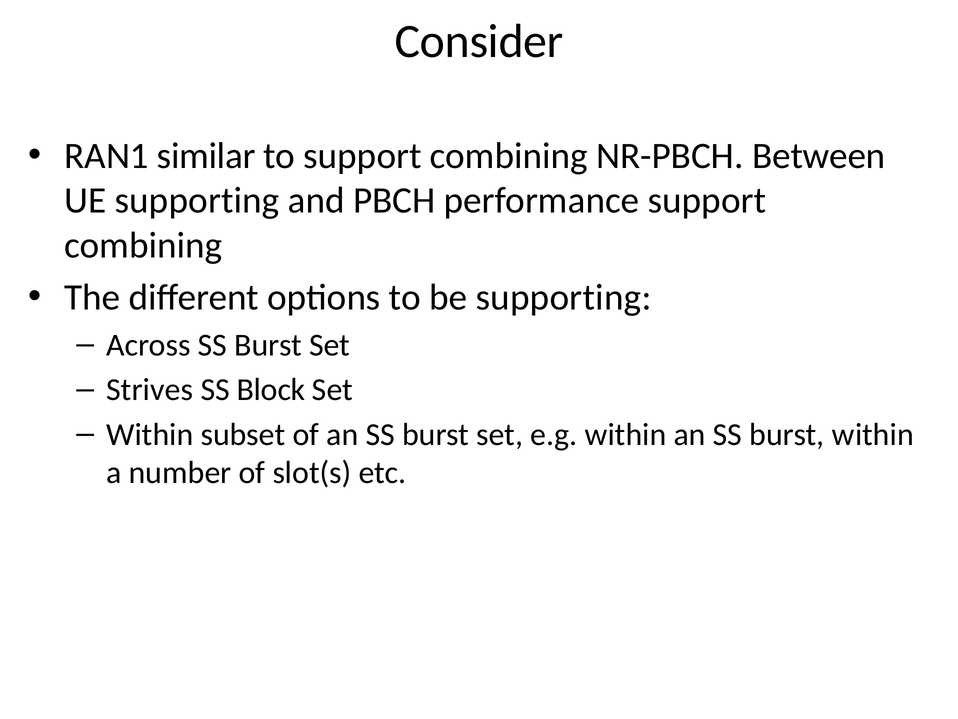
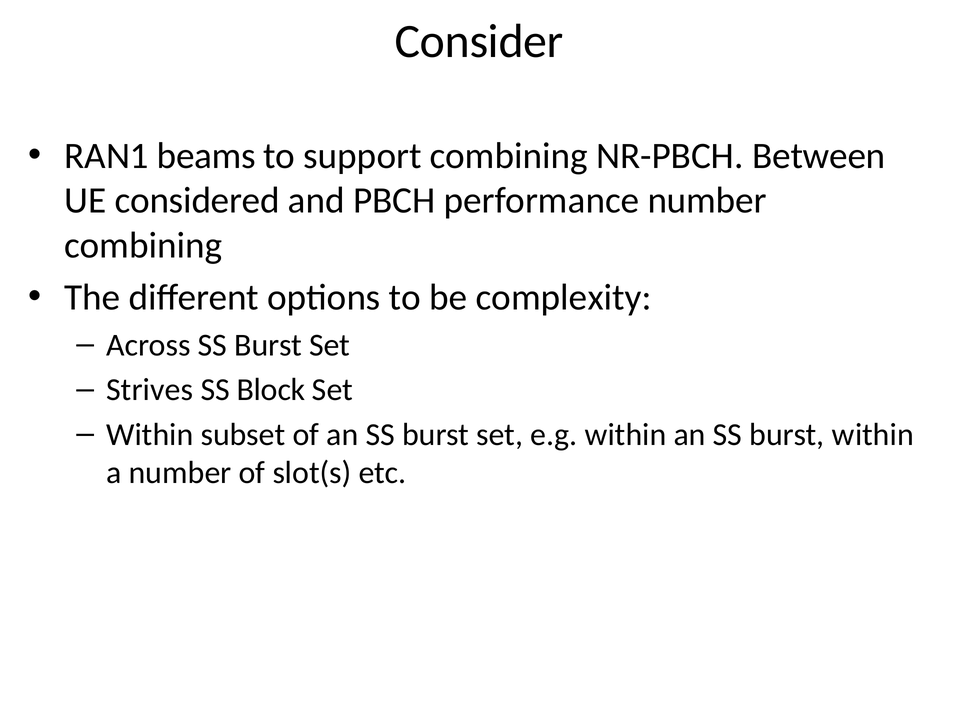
similar: similar -> beams
UE supporting: supporting -> considered
performance support: support -> number
be supporting: supporting -> complexity
